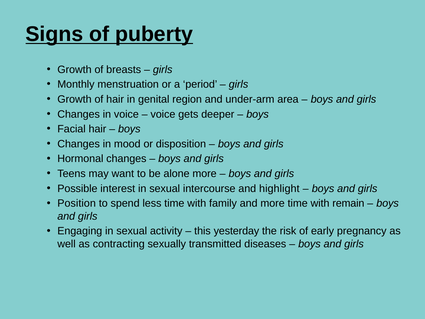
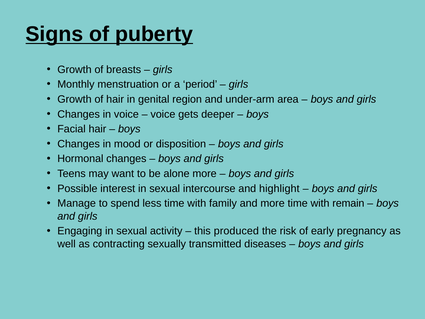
Position: Position -> Manage
yesterday: yesterday -> produced
